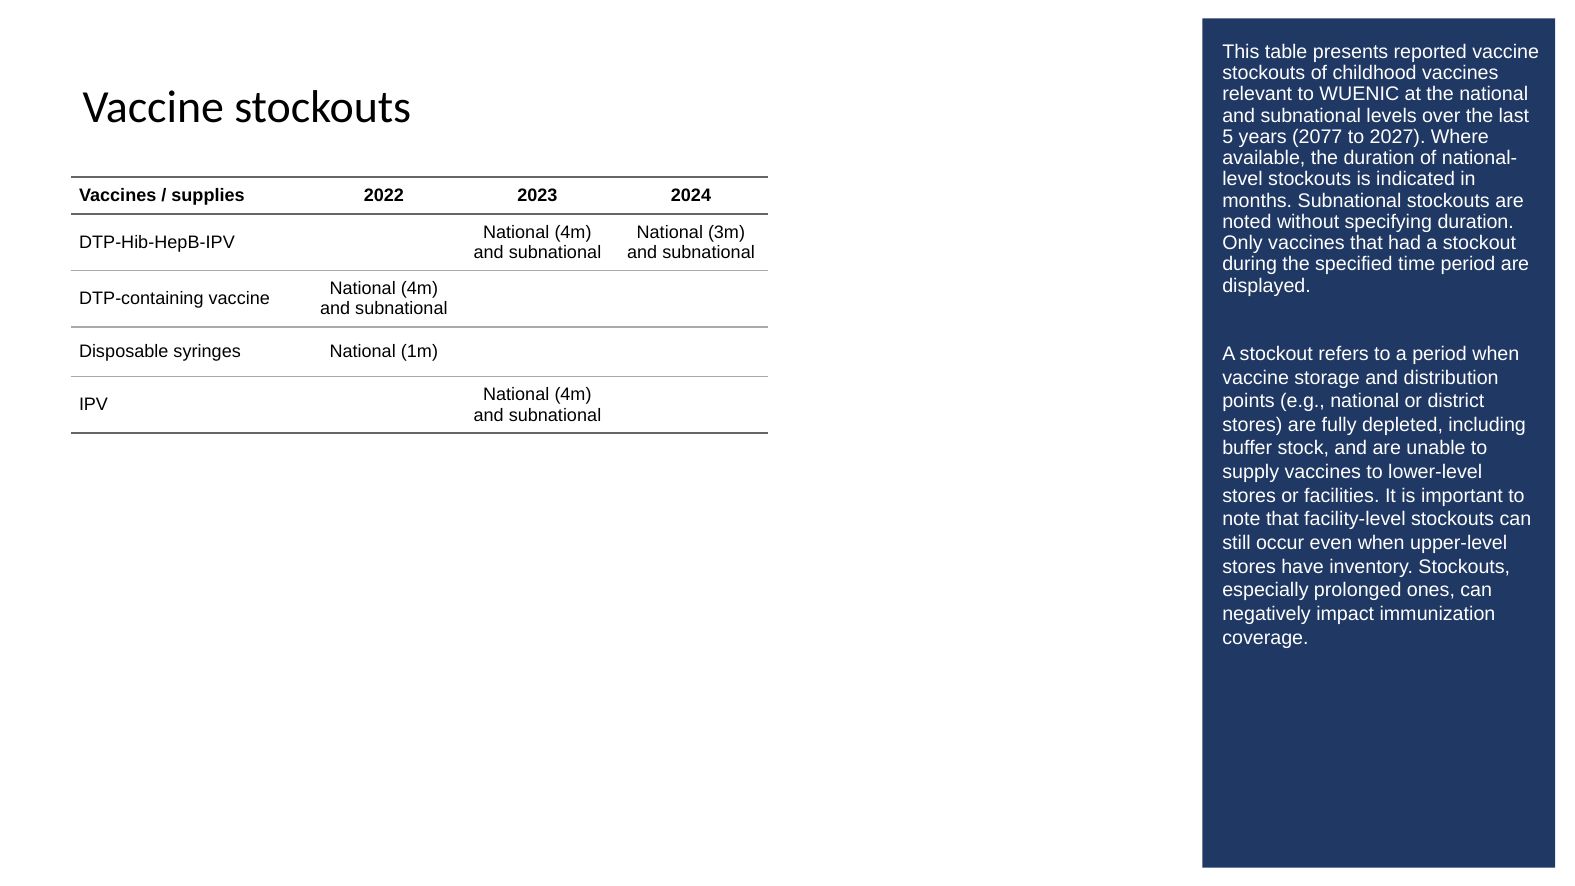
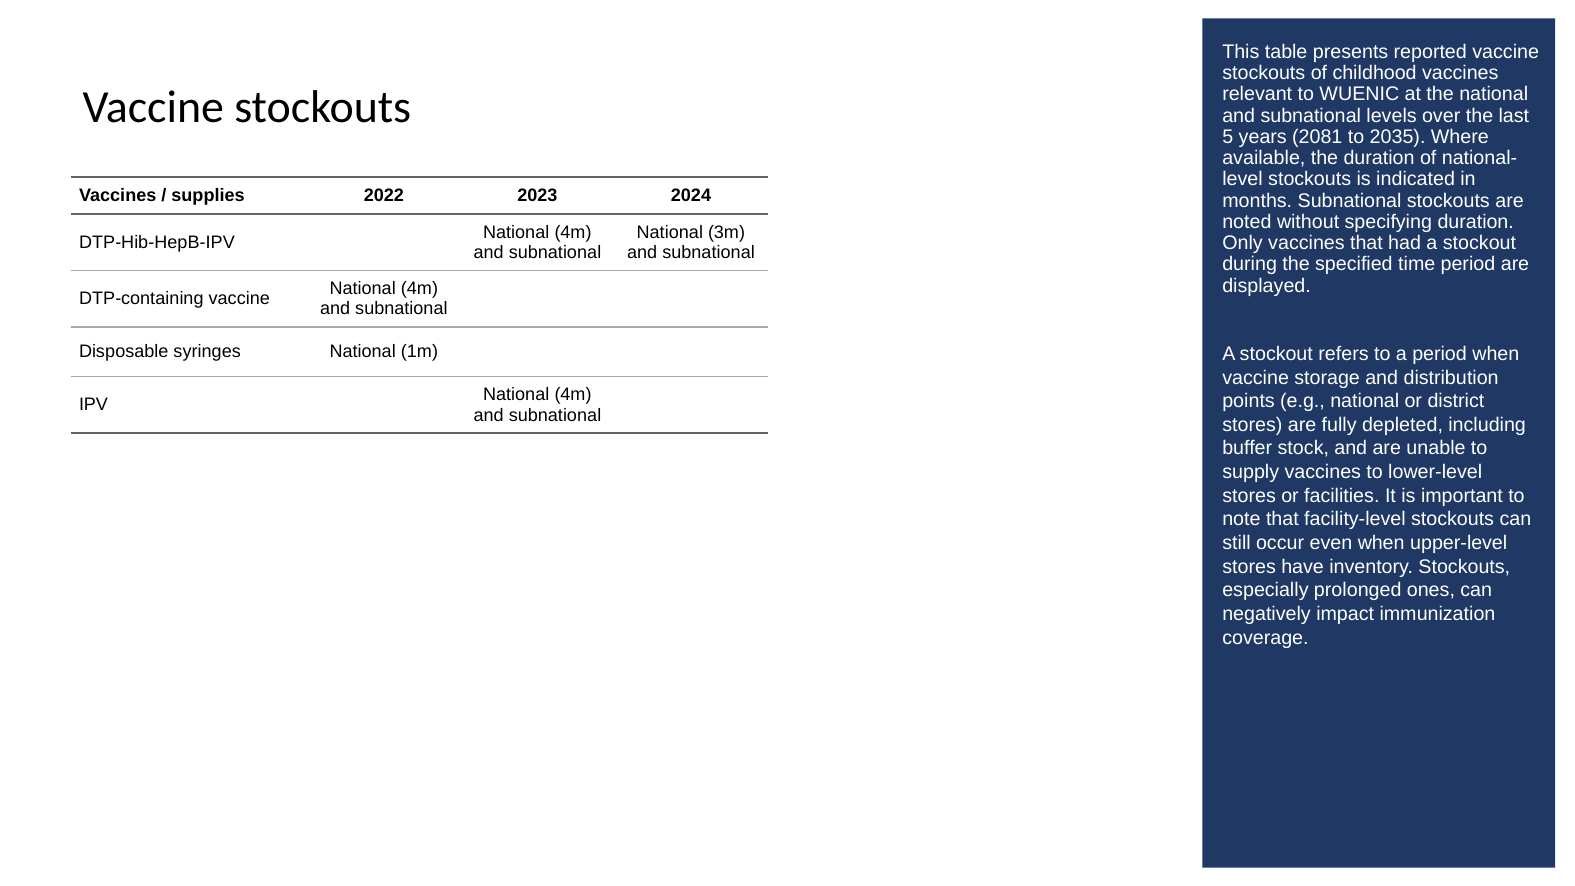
2077: 2077 -> 2081
2027: 2027 -> 2035
